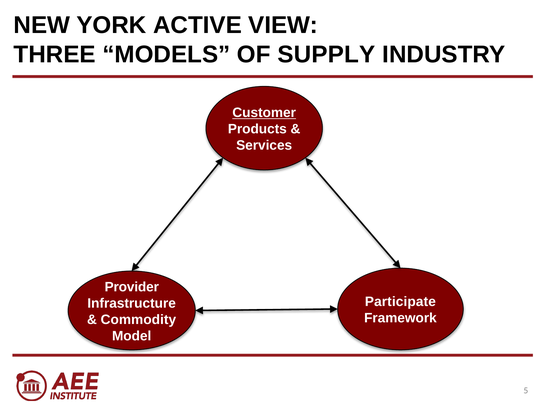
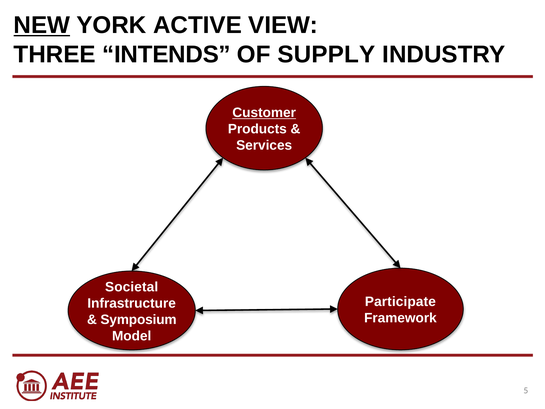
NEW underline: none -> present
MODELS: MODELS -> INTENDS
Provider: Provider -> Societal
Commodity: Commodity -> Symposium
